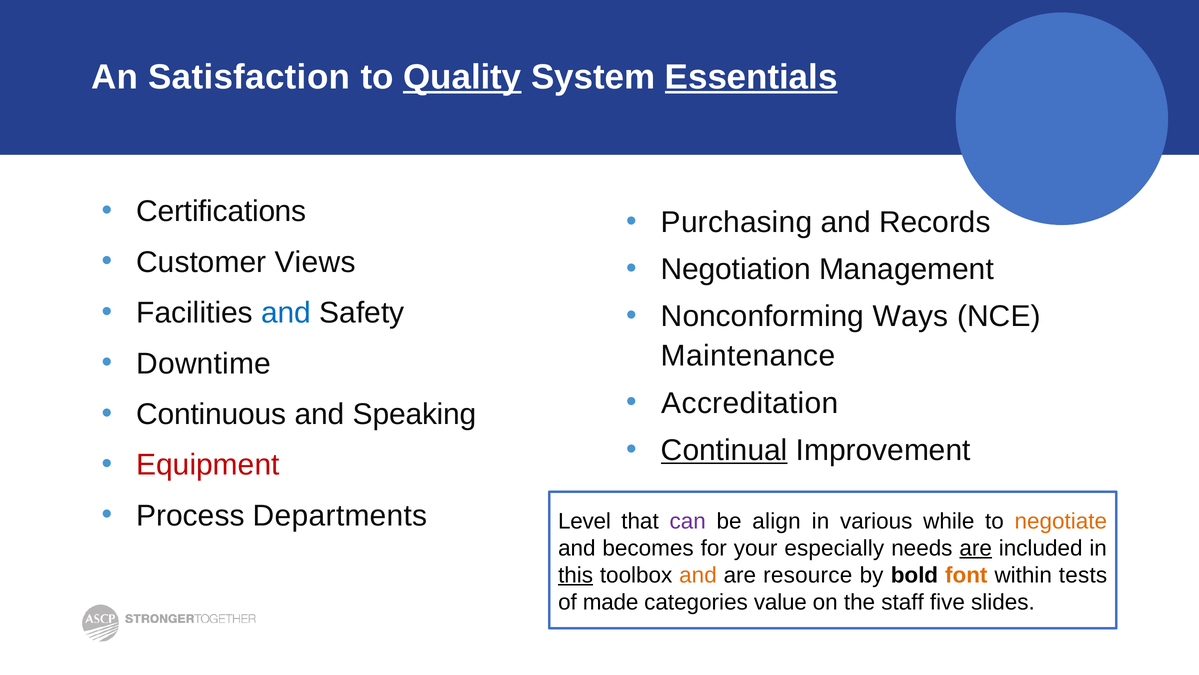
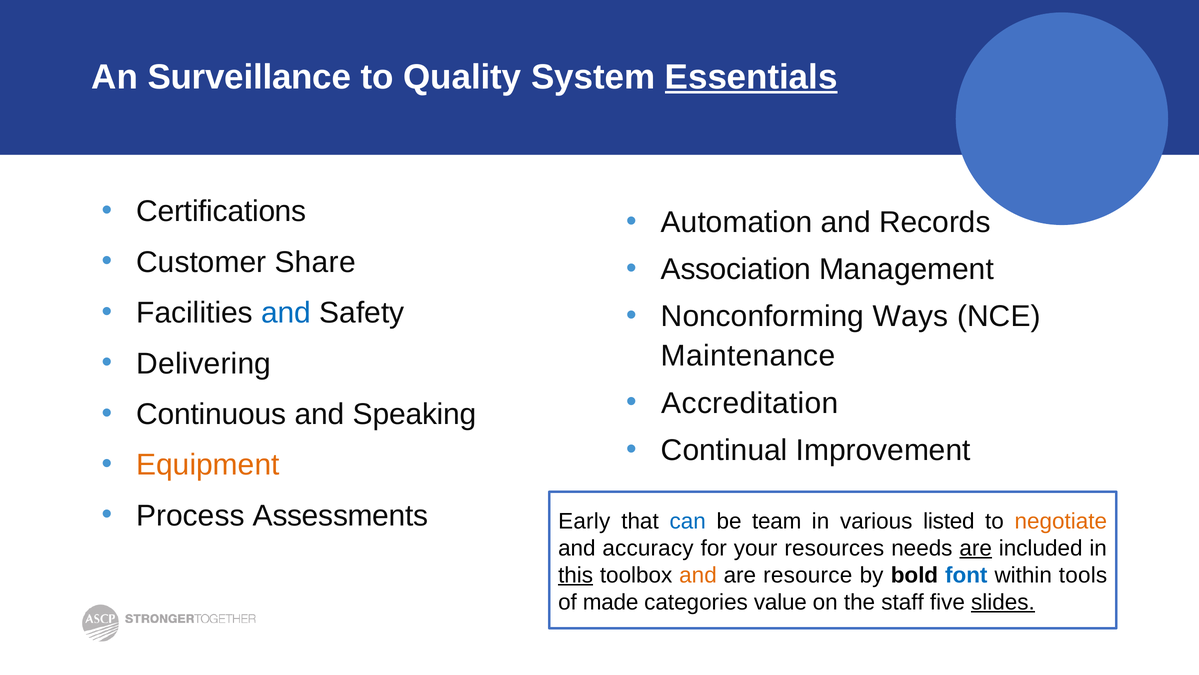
Satisfaction: Satisfaction -> Surveillance
Quality underline: present -> none
Purchasing: Purchasing -> Automation
Views: Views -> Share
Negotiation at (736, 269): Negotiation -> Association
Downtime: Downtime -> Delivering
Continual underline: present -> none
Equipment colour: red -> orange
Departments: Departments -> Assessments
Level: Level -> Early
can colour: purple -> blue
align: align -> team
while: while -> listed
becomes: becomes -> accuracy
especially: especially -> resources
font colour: orange -> blue
tests: tests -> tools
slides underline: none -> present
